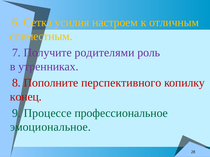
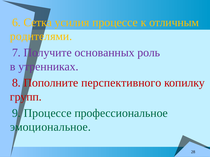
усилия настроем: настроем -> процессе
совместным: совместным -> родителями
родителями: родителями -> основанных
конец: конец -> групп
